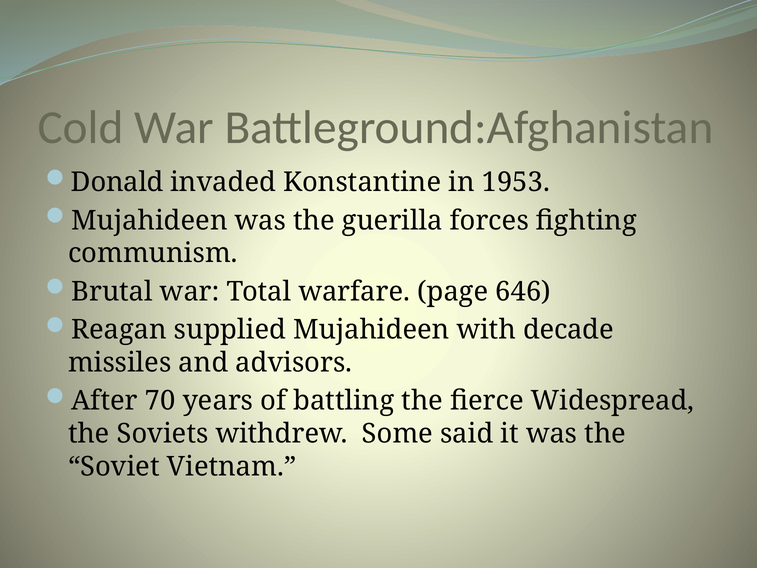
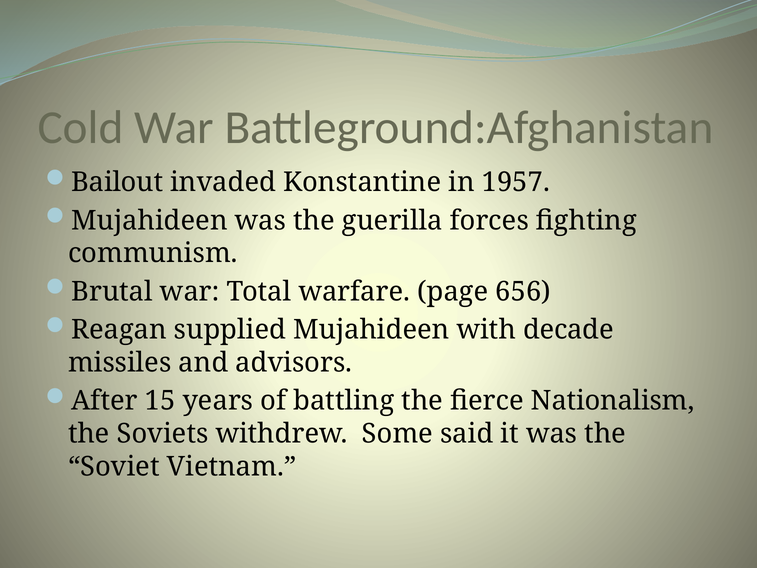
Donald: Donald -> Bailout
1953: 1953 -> 1957
646: 646 -> 656
70: 70 -> 15
Widespread: Widespread -> Nationalism
